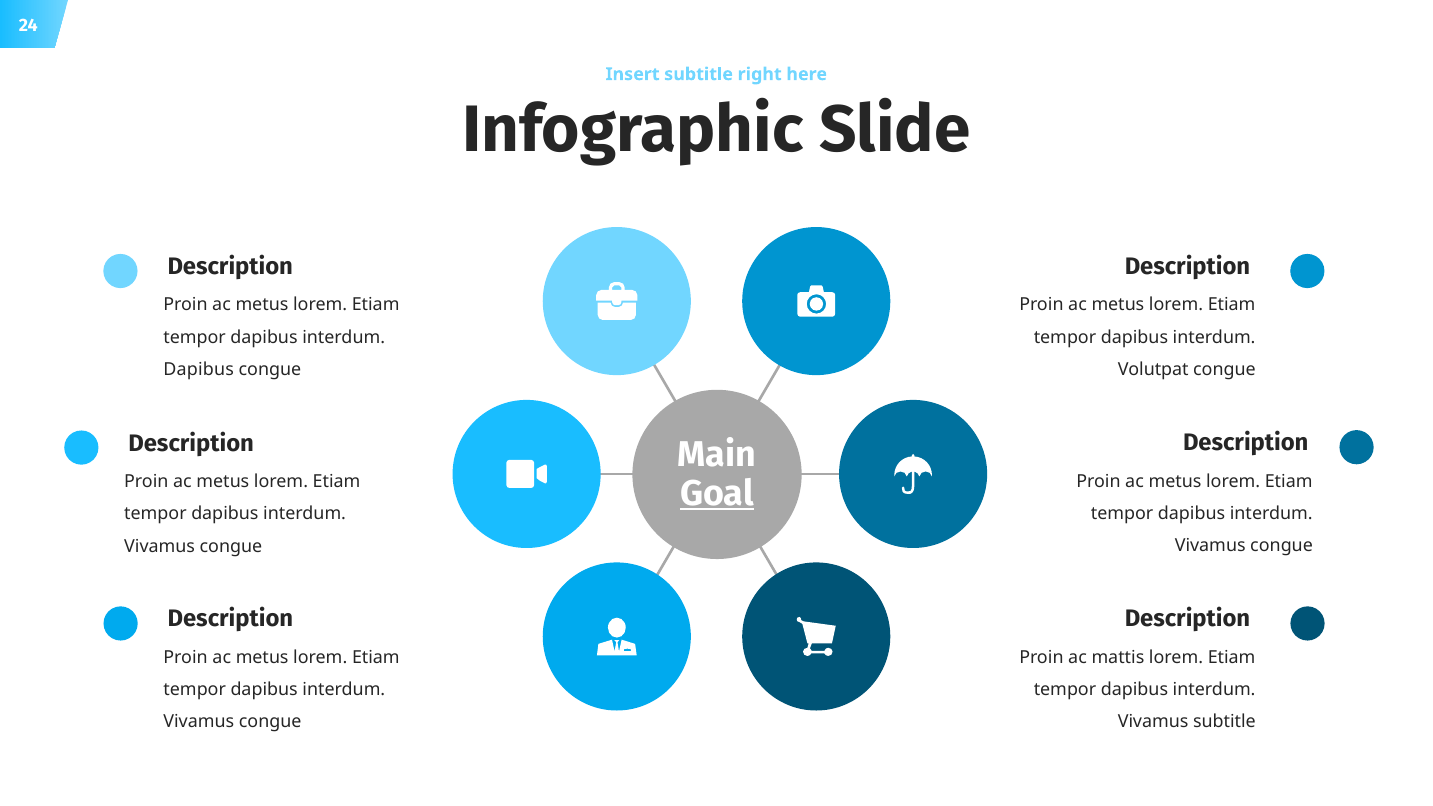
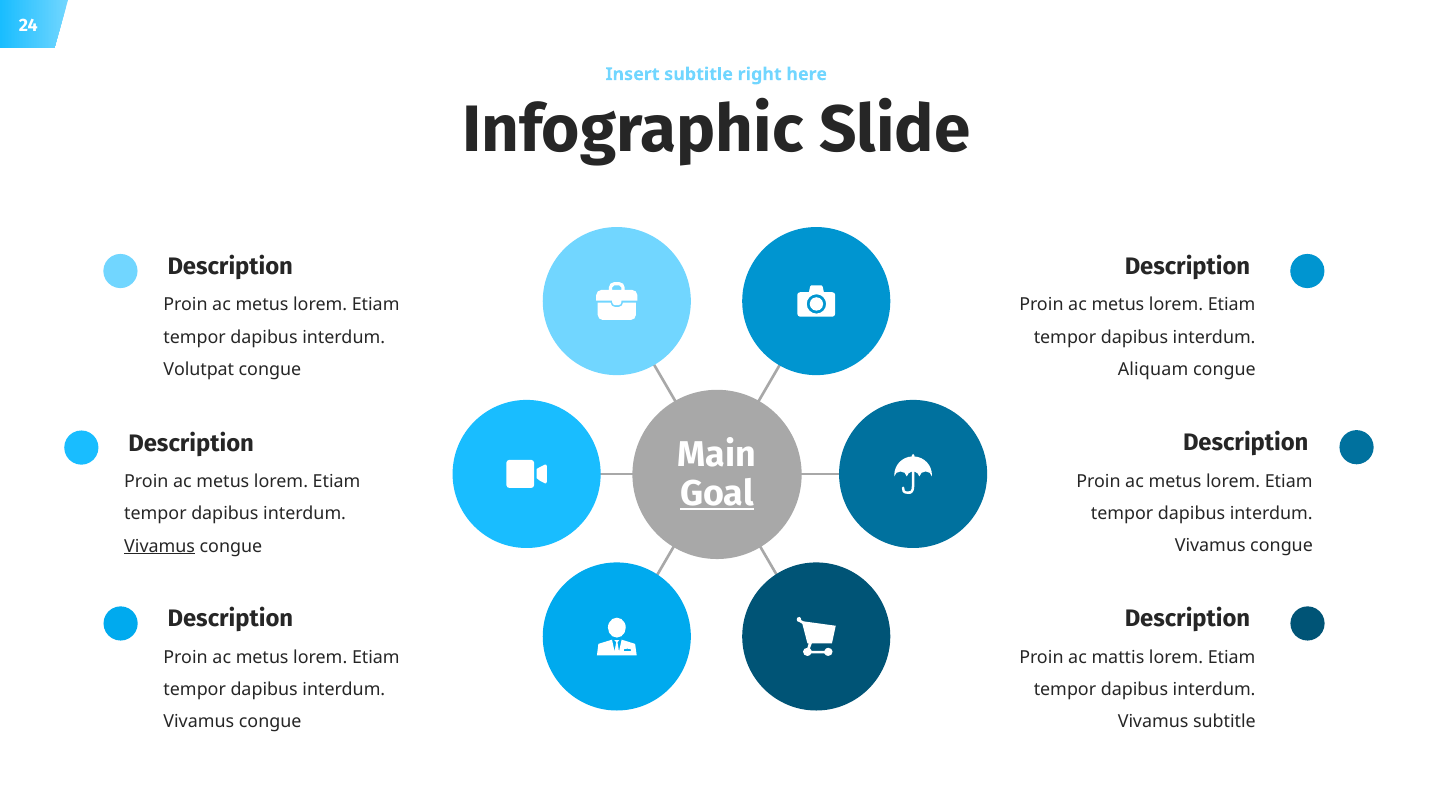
Dapibus at (199, 370): Dapibus -> Volutpat
Volutpat: Volutpat -> Aliquam
Vivamus at (160, 546) underline: none -> present
